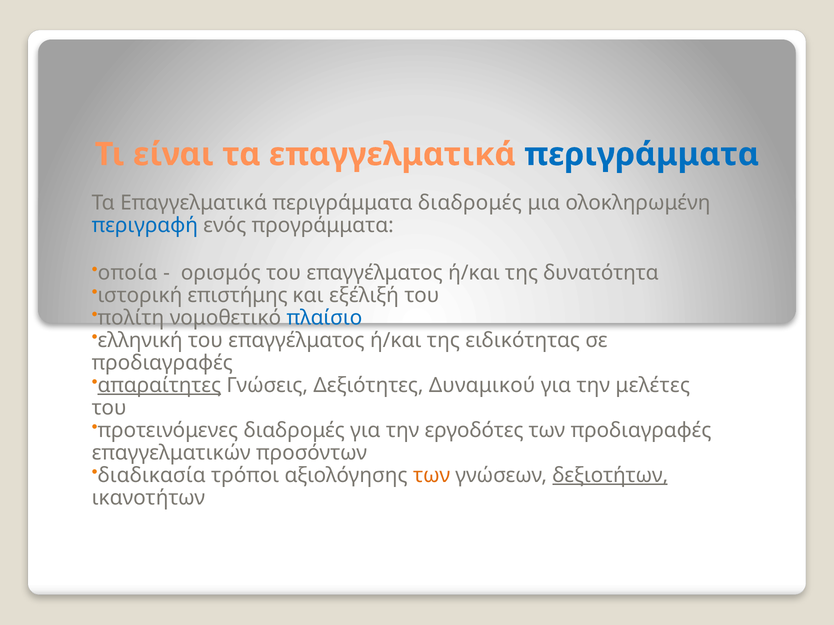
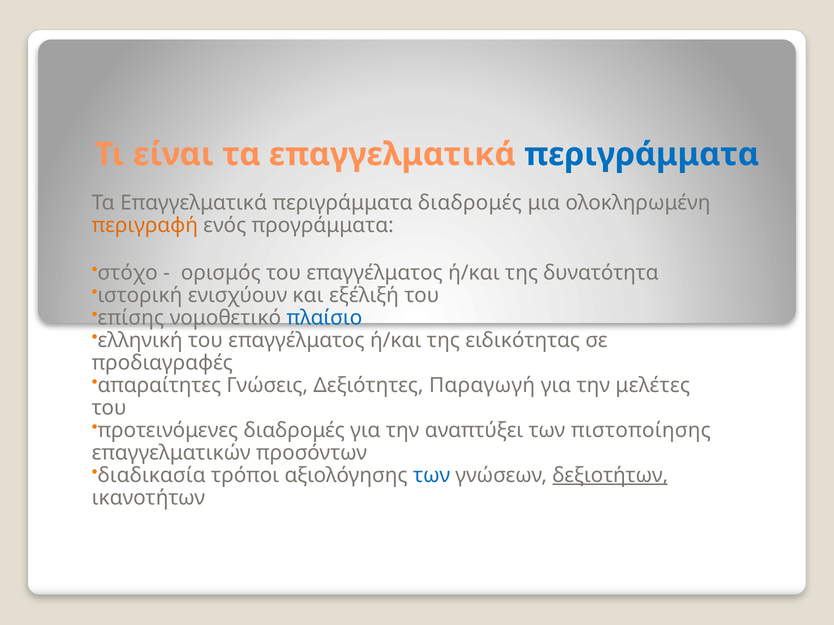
περιγραφή colour: blue -> orange
οποία: οποία -> στόχο
επιστήμης: επιστήμης -> ενισχύουν
πολίτη: πολίτη -> επίσης
απαραίτητες underline: present -> none
Δυναμικού: Δυναμικού -> Παραγωγή
εργοδότες: εργοδότες -> αναπτύξει
των προδιαγραφές: προδιαγραφές -> πιστοποίησης
των at (432, 476) colour: orange -> blue
